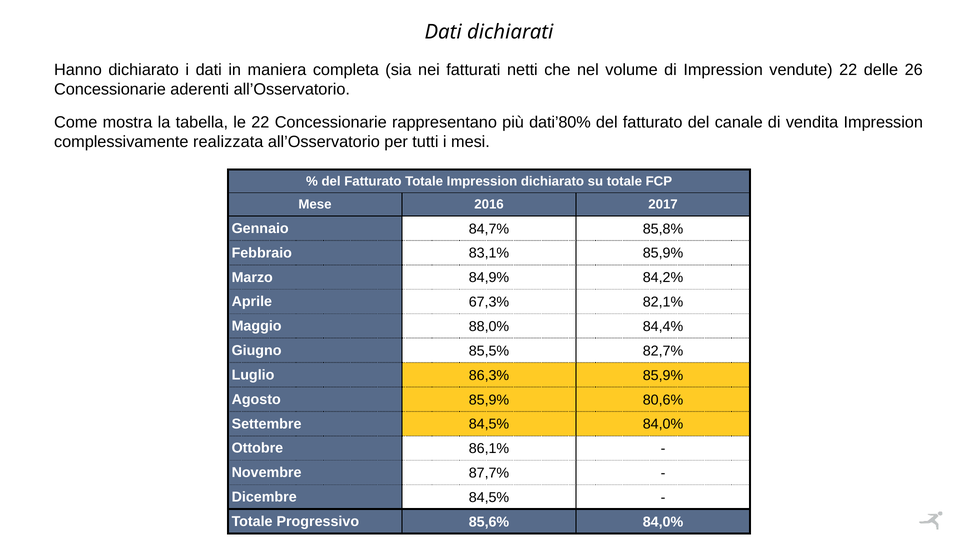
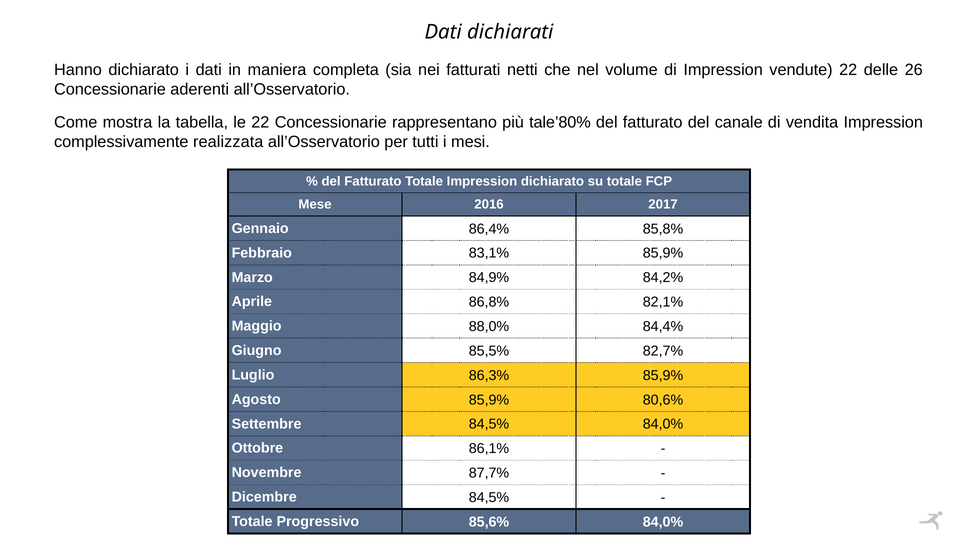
dati’80%: dati’80% -> tale’80%
84,7%: 84,7% -> 86,4%
67,3%: 67,3% -> 86,8%
